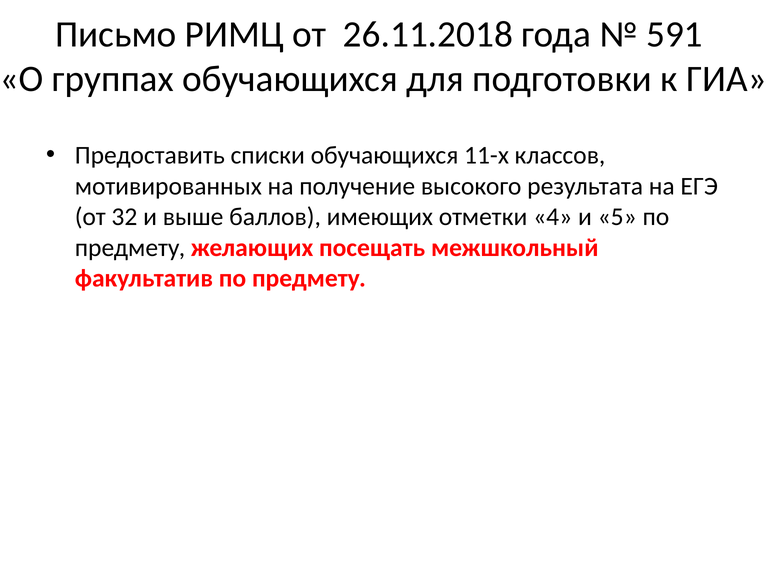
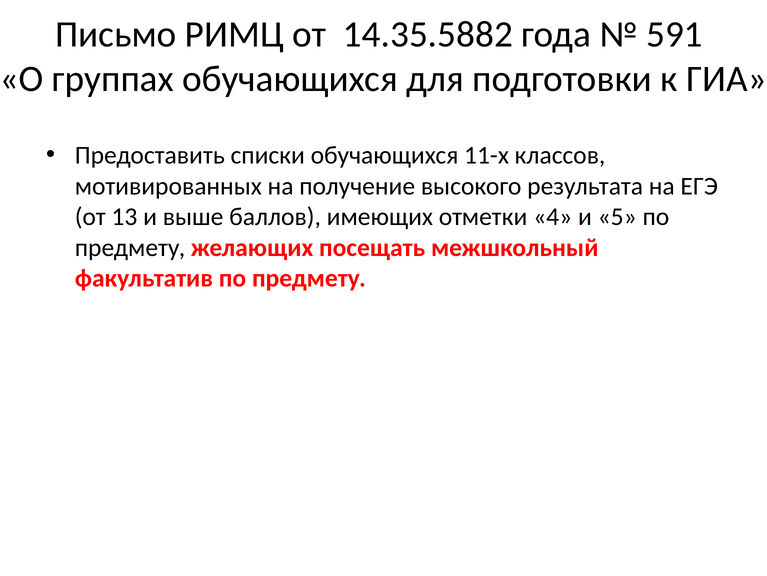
26.11.2018: 26.11.2018 -> 14.35.5882
32: 32 -> 13
